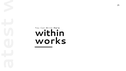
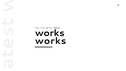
within at (50, 33): within -> works
